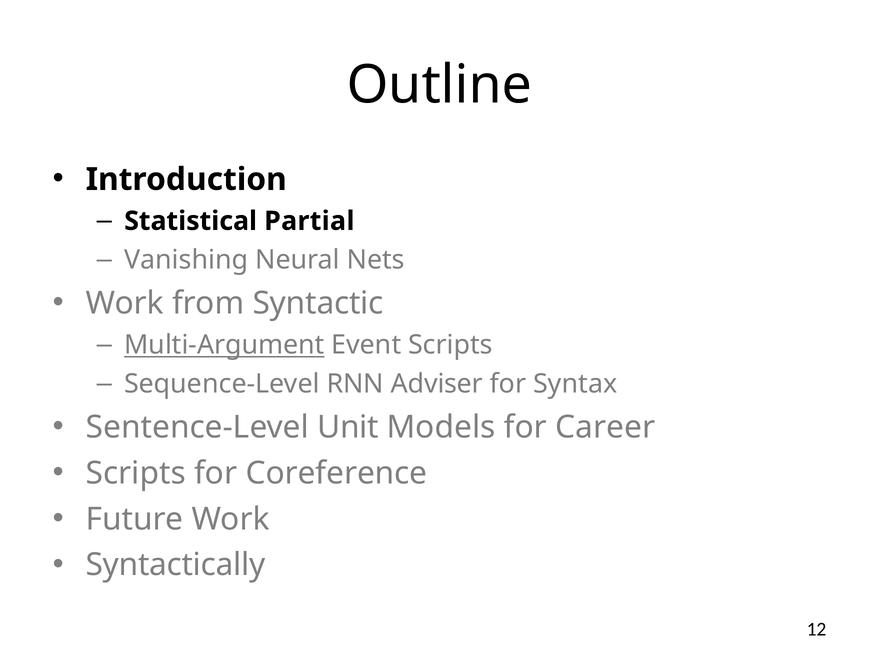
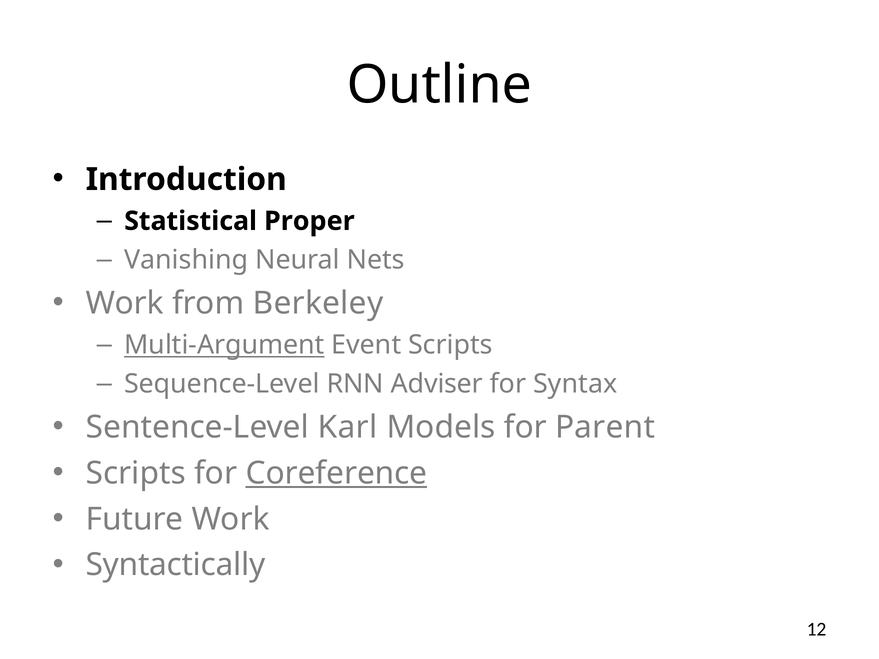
Partial: Partial -> Proper
Syntactic: Syntactic -> Berkeley
Unit: Unit -> Karl
Career: Career -> Parent
Coreference underline: none -> present
